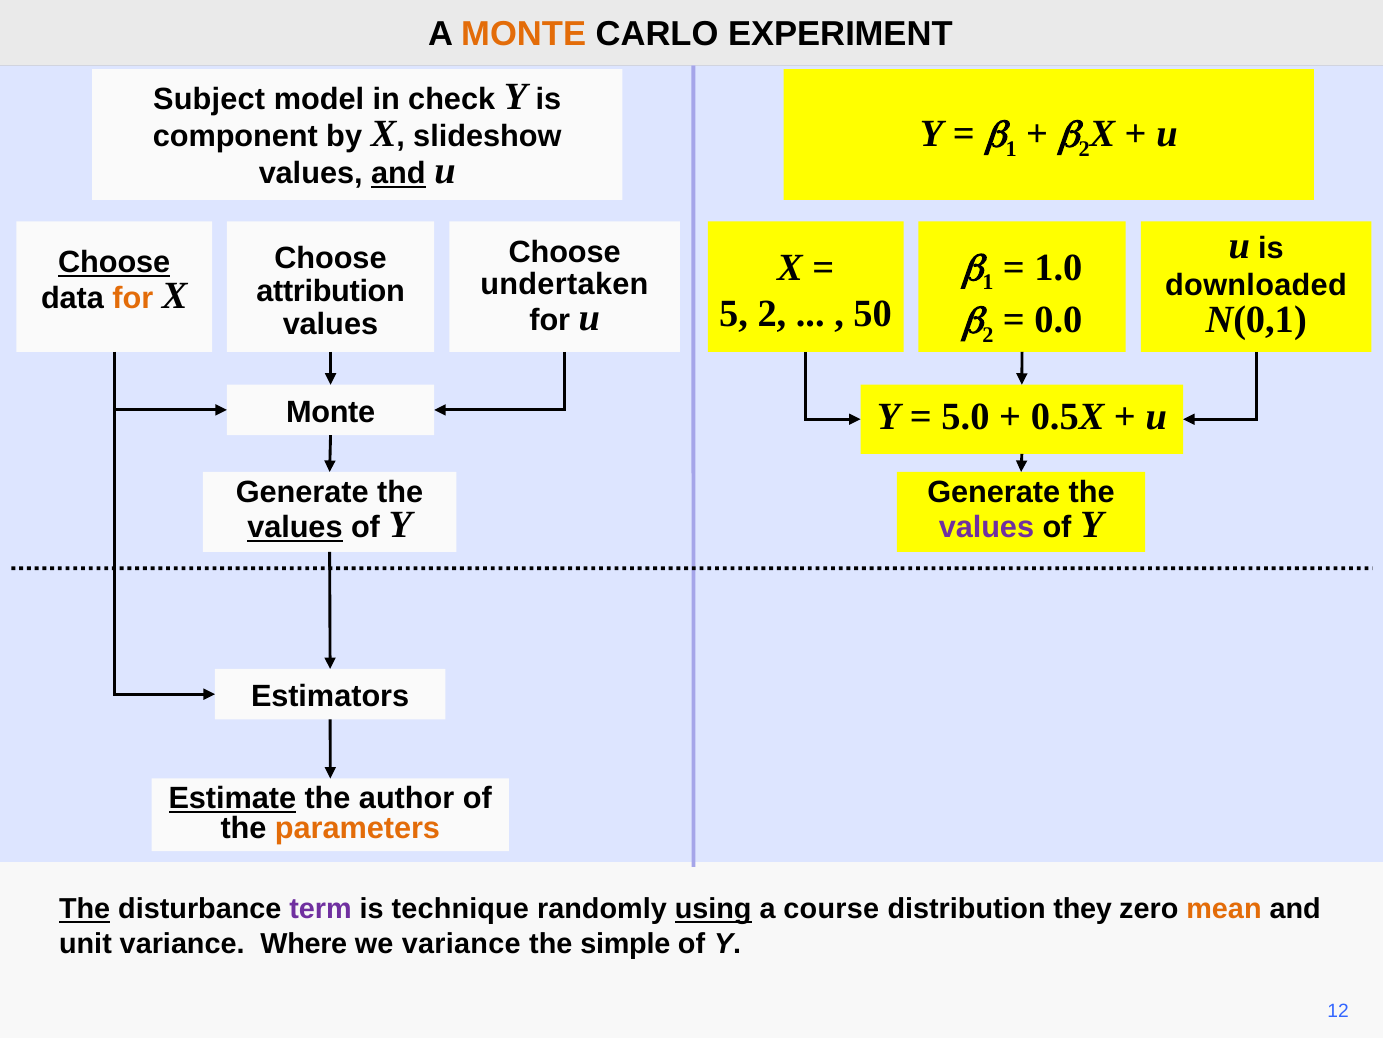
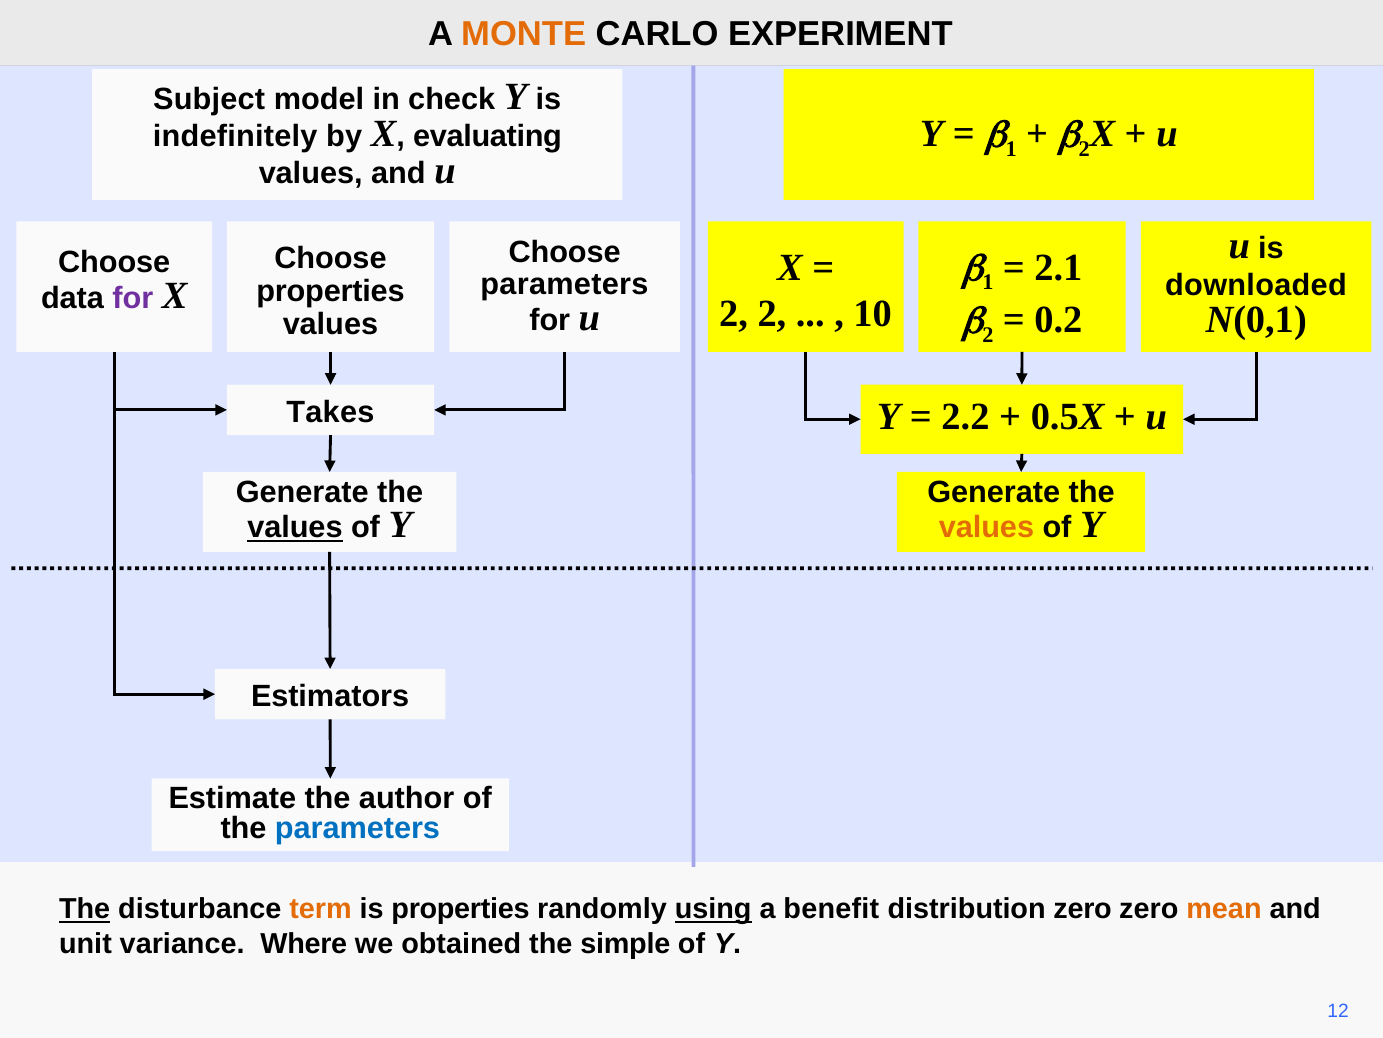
component: component -> indefinitely
slideshow: slideshow -> evaluating
and at (398, 173) underline: present -> none
Choose at (114, 262) underline: present -> none
undertaken at (564, 284): undertaken -> parameters
1.0: 1.0 -> 2.1
attribution at (331, 291): attribution -> properties
for at (133, 298) colour: orange -> purple
5 at (734, 314): 5 -> 2
50: 50 -> 10
0.0: 0.0 -> 0.2
Monte at (331, 412): Monte -> Takes
5.0: 5.0 -> 2.2
values at (986, 527) colour: purple -> orange
Estimate underline: present -> none
parameters at (357, 828) colour: orange -> blue
term colour: purple -> orange
is technique: technique -> properties
course: course -> benefit
distribution they: they -> zero
we variance: variance -> obtained
